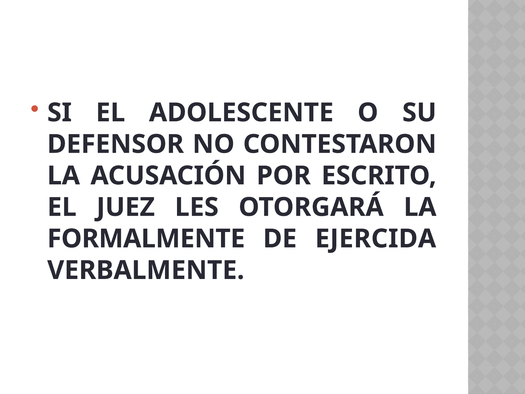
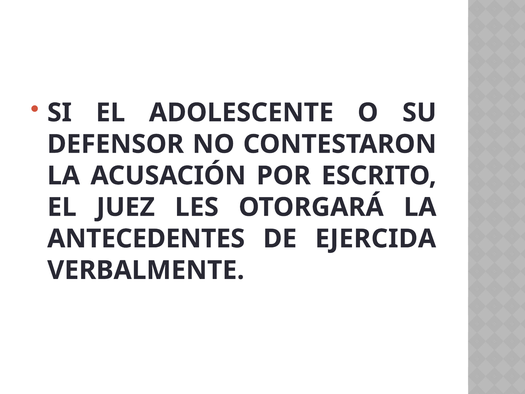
FORMALMENTE: FORMALMENTE -> ANTECEDENTES
